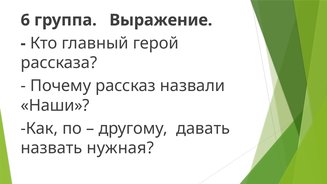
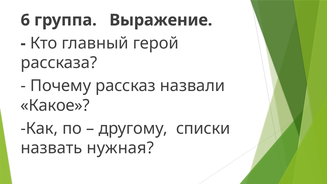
Наши: Наши -> Какое
давать: давать -> списки
